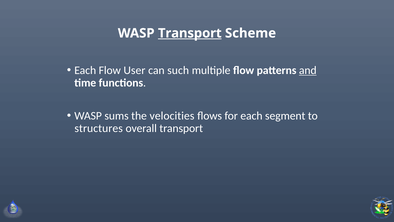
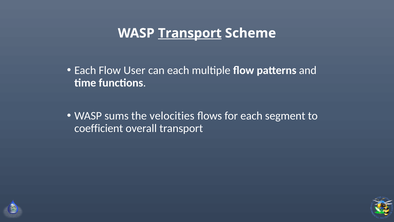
can such: such -> each
and underline: present -> none
structures: structures -> coefficient
